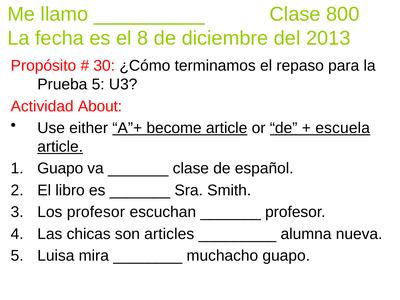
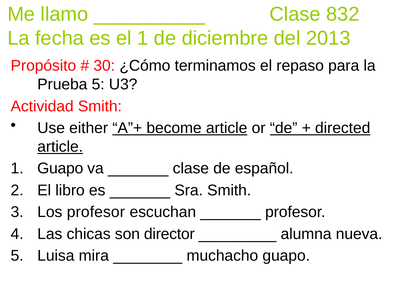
800: 800 -> 832
el 8: 8 -> 1
Actividad About: About -> Smith
escuela: escuela -> directed
articles: articles -> director
